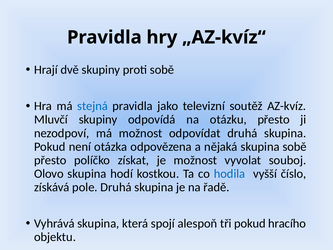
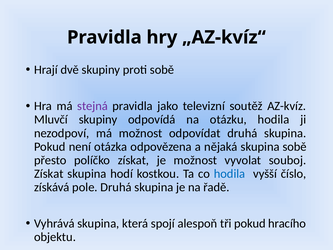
stejná colour: blue -> purple
otázku přesto: přesto -> hodila
Olovo at (49, 174): Olovo -> Získat
